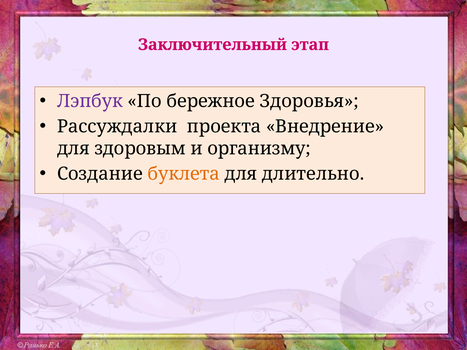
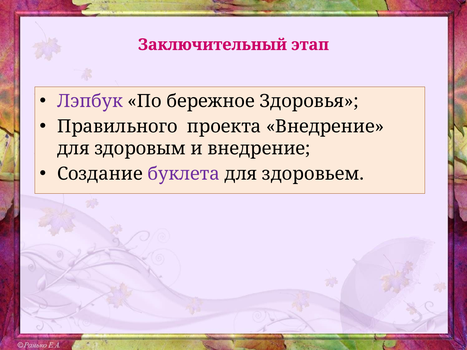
Рассуждалки: Рассуждалки -> Правильного
и организму: организму -> внедрение
буклета colour: orange -> purple
длительно: длительно -> здоровьем
